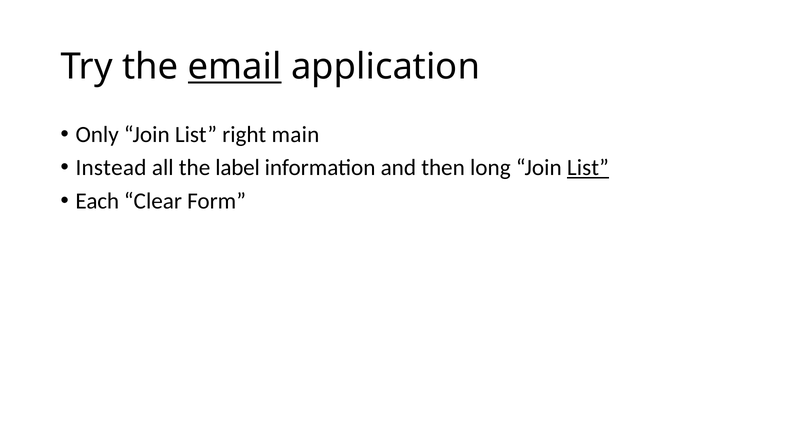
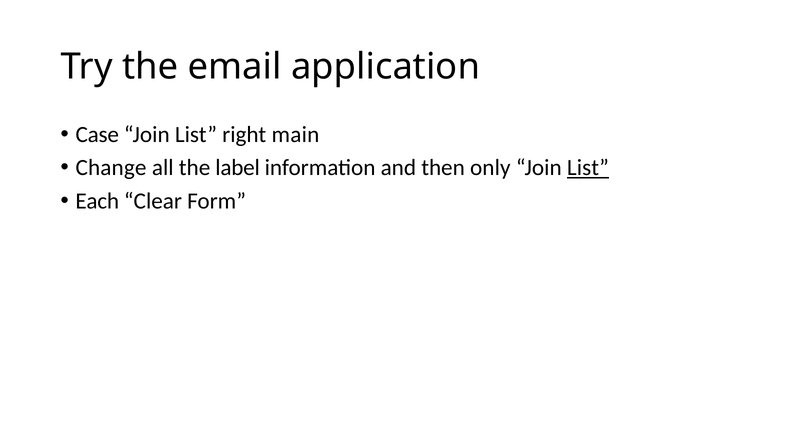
email underline: present -> none
Only: Only -> Case
Instead: Instead -> Change
long: long -> only
